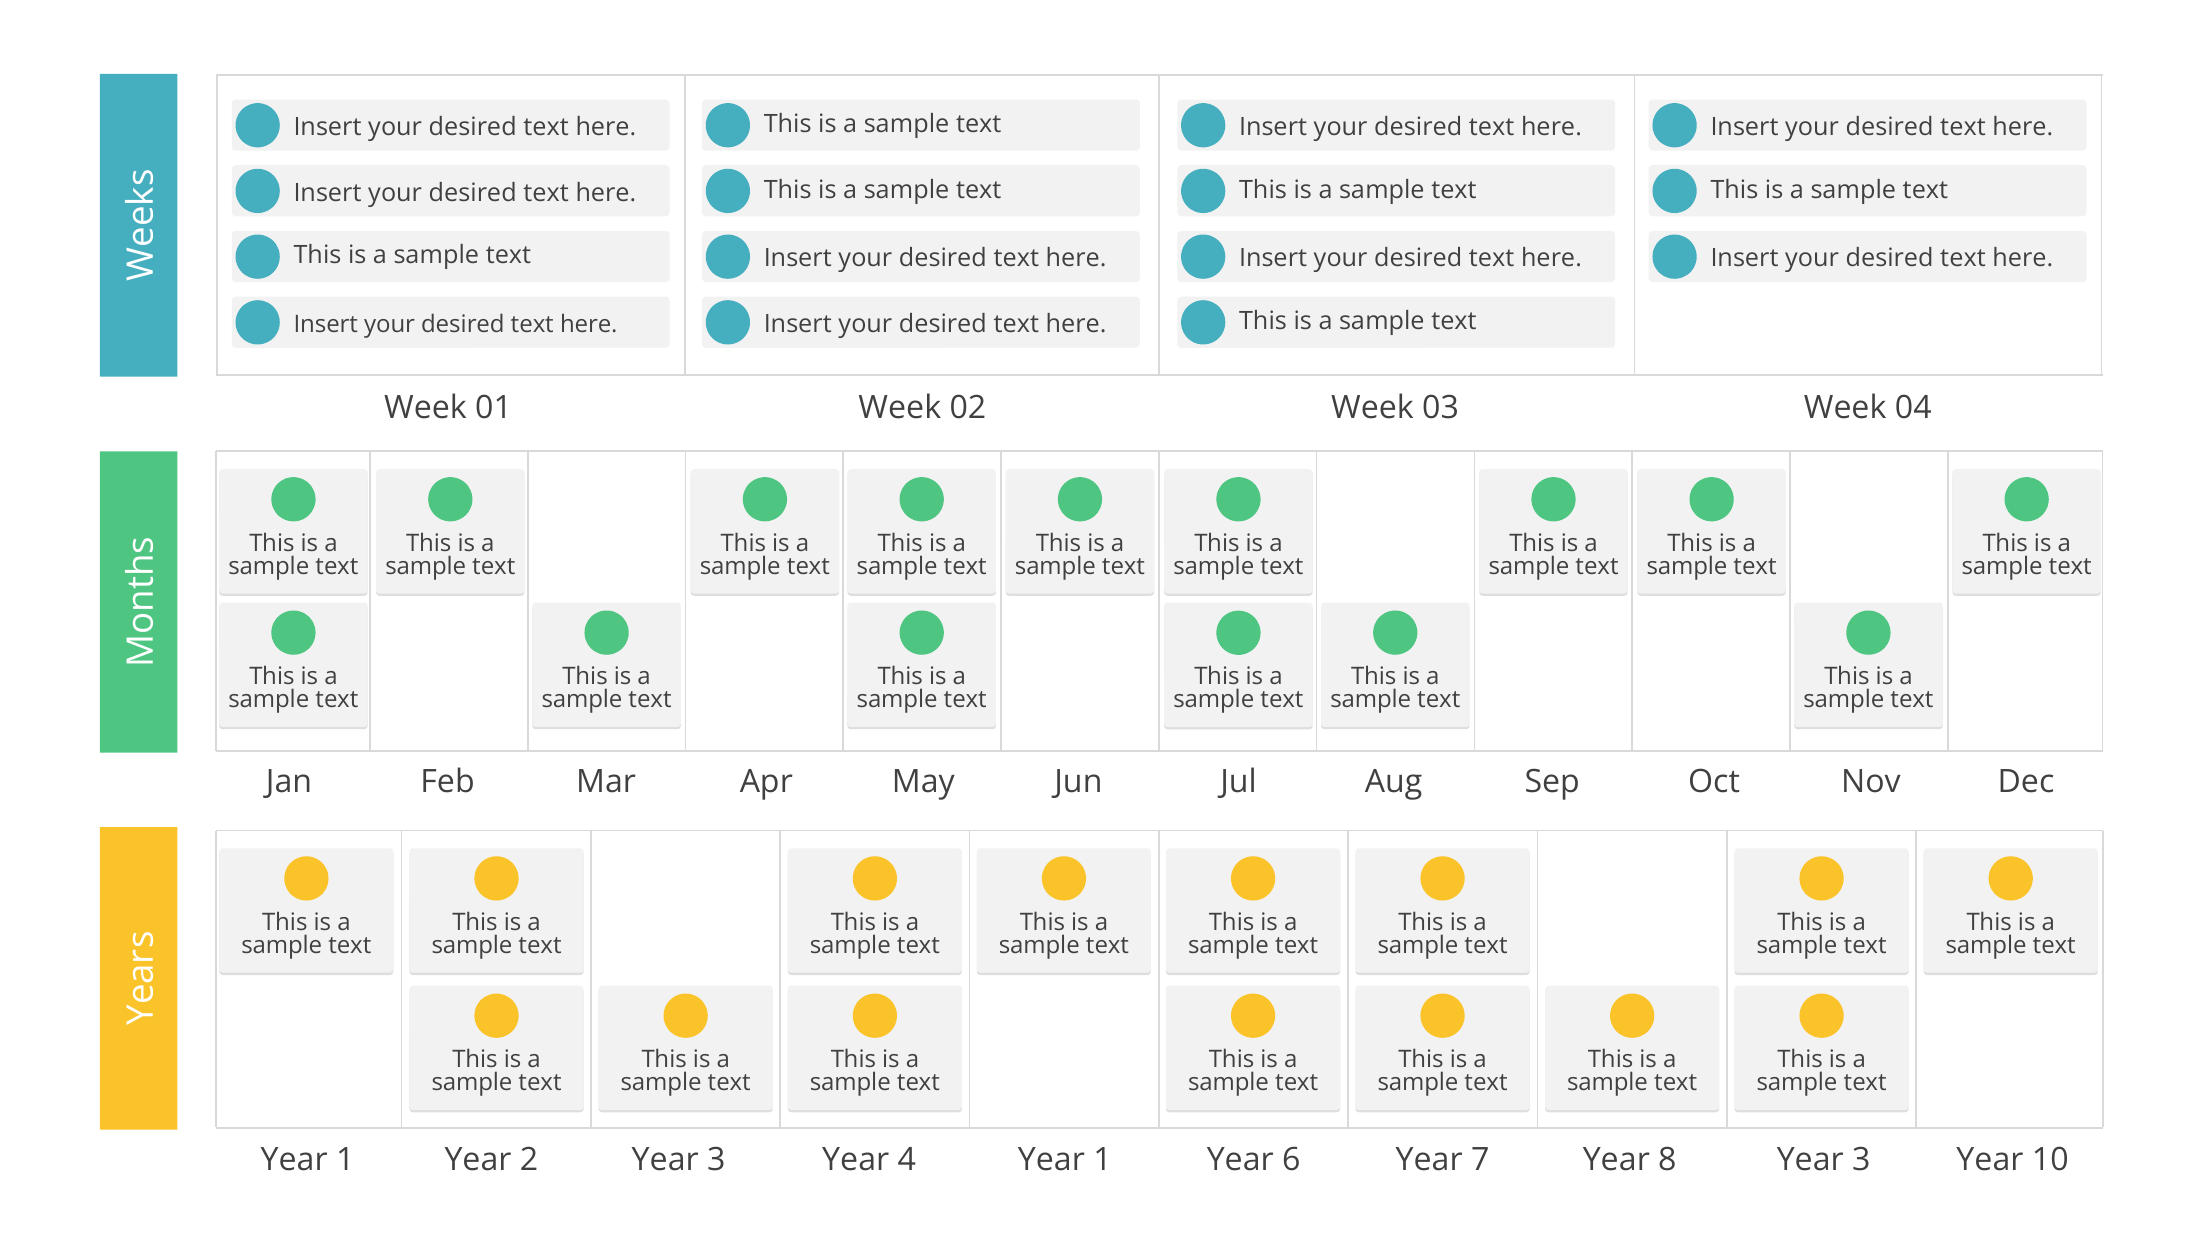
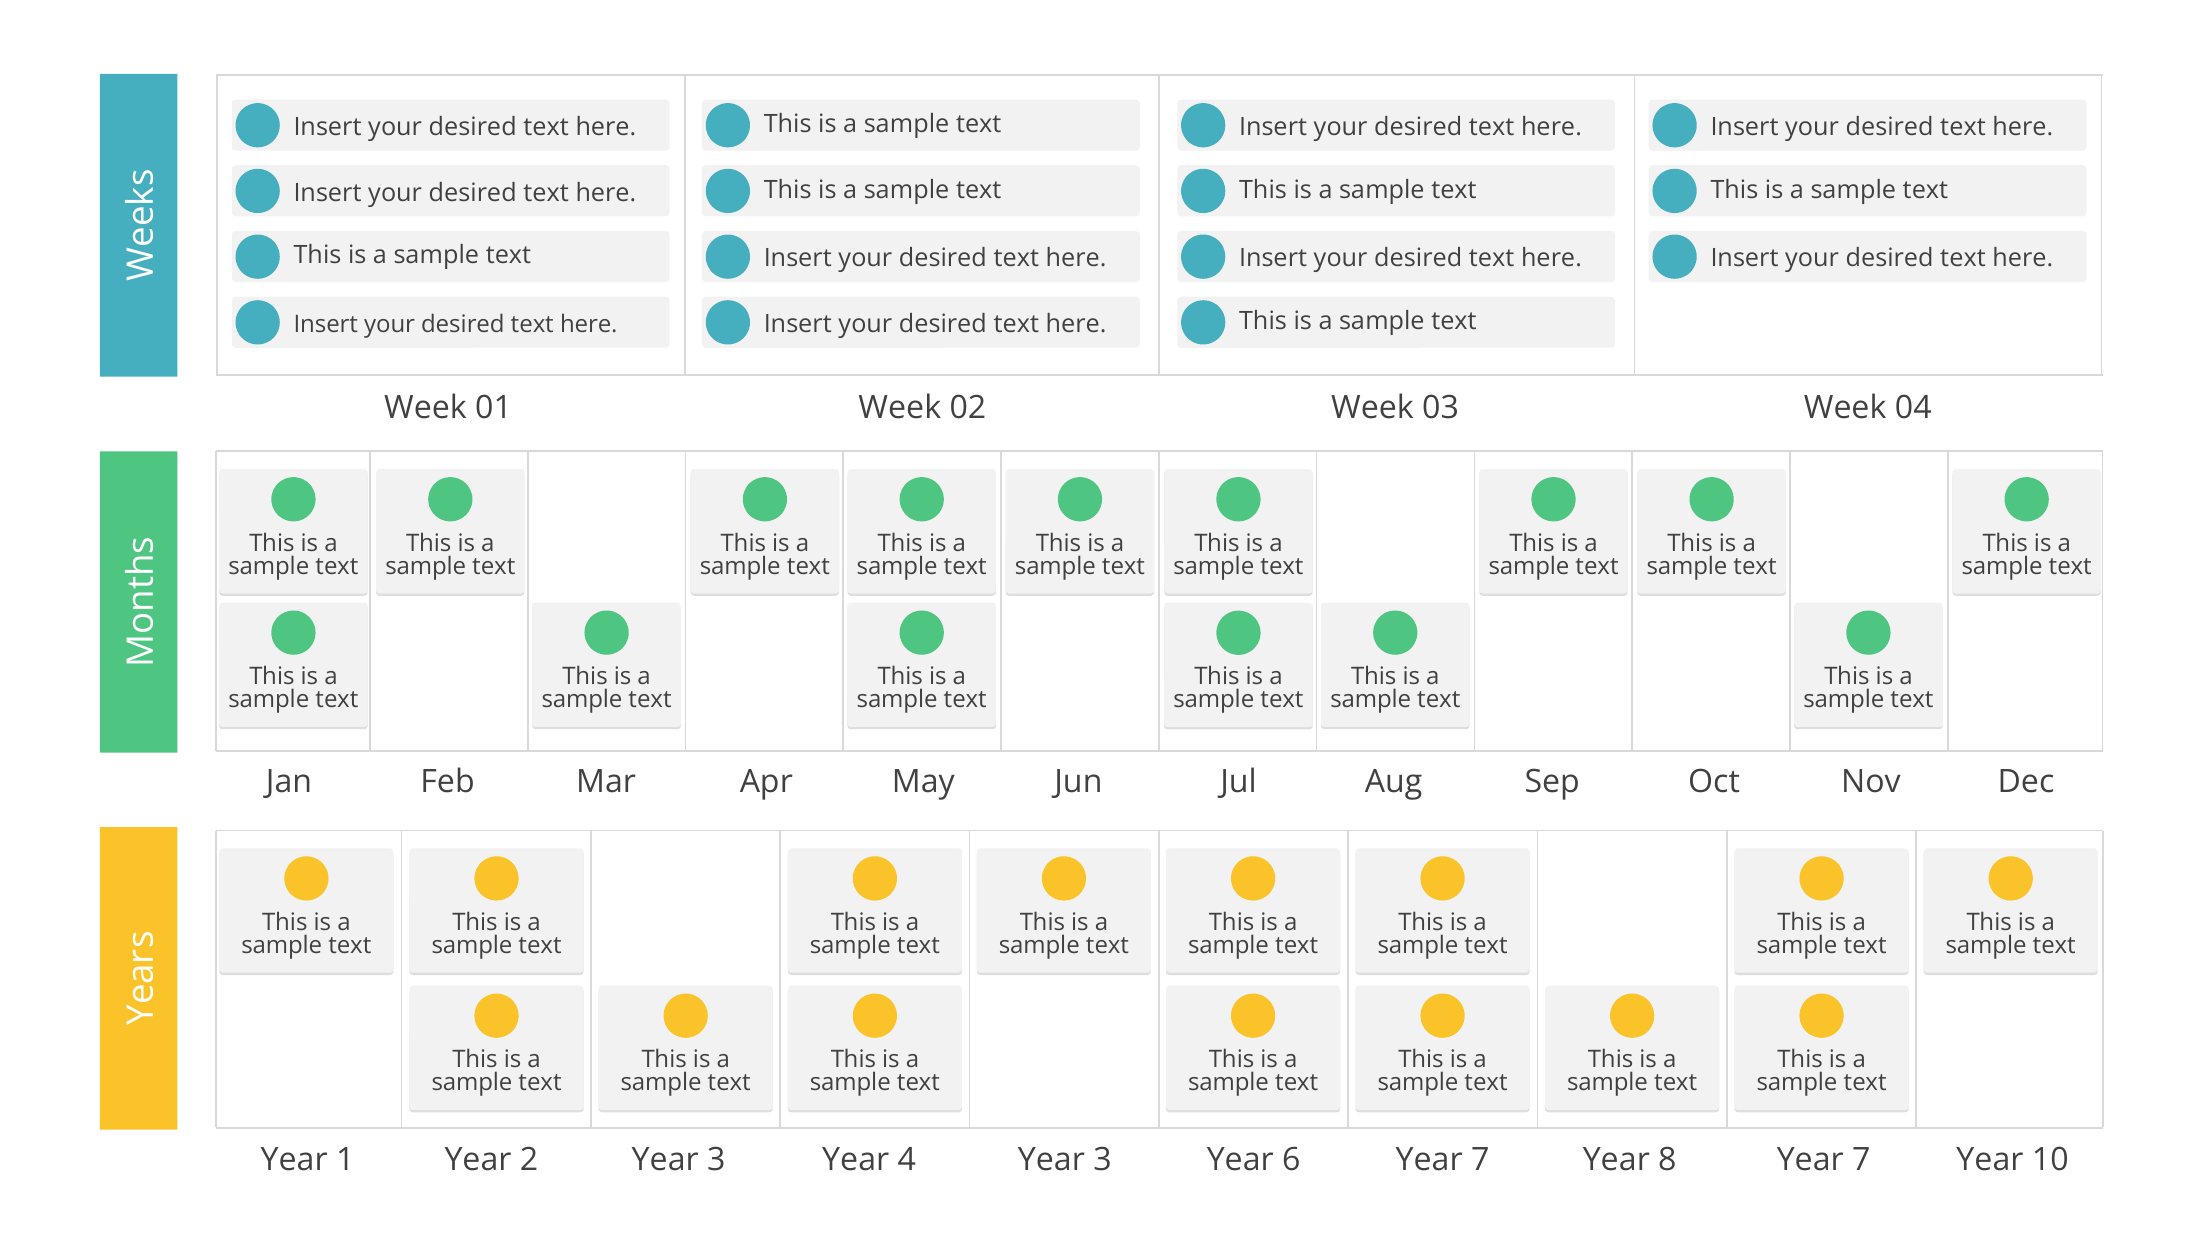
4 Year 1: 1 -> 3
8 Year 3: 3 -> 7
